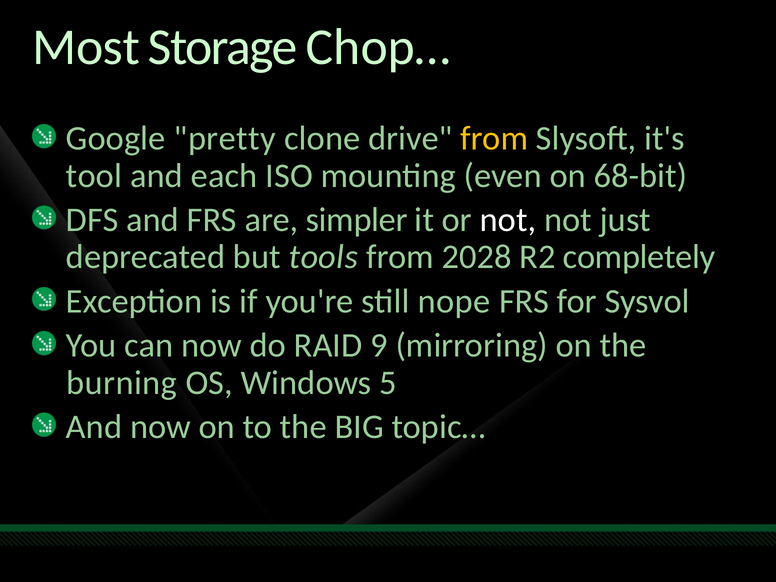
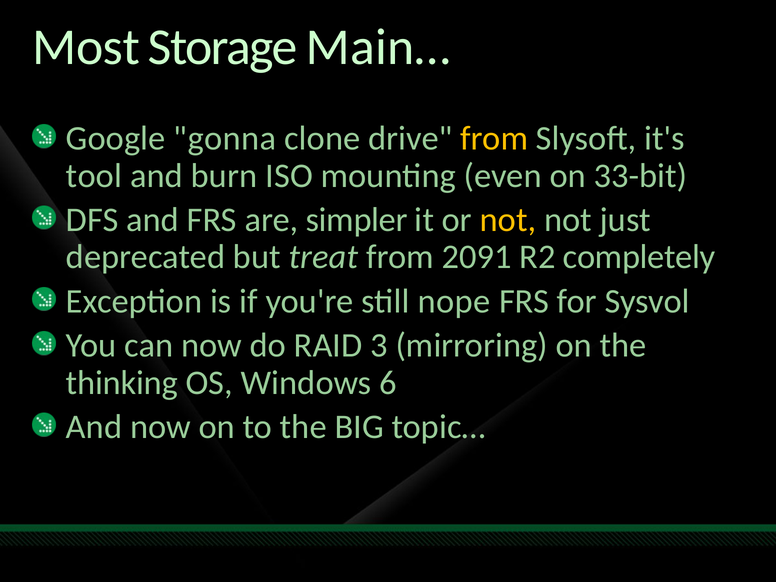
Chop…: Chop… -> Main…
pretty: pretty -> gonna
each: each -> burn
68-bit: 68-bit -> 33-bit
not at (508, 220) colour: white -> yellow
tools: tools -> treat
2028: 2028 -> 2091
9: 9 -> 3
burning: burning -> thinking
5: 5 -> 6
